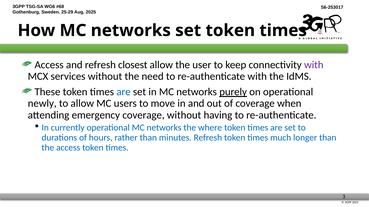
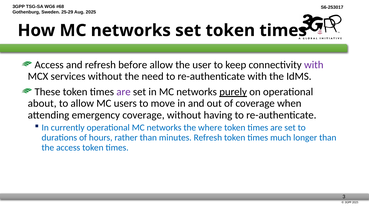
closest: closest -> before
are at (124, 92) colour: blue -> purple
newly: newly -> about
